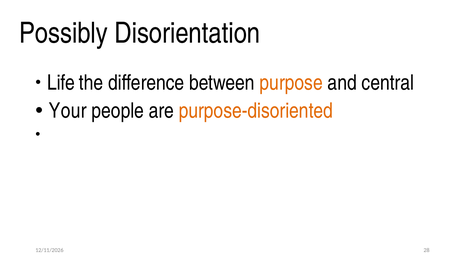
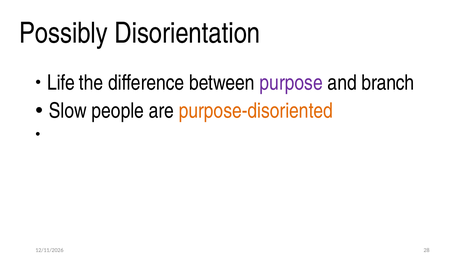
purpose colour: orange -> purple
central: central -> branch
Your: Your -> Slow
